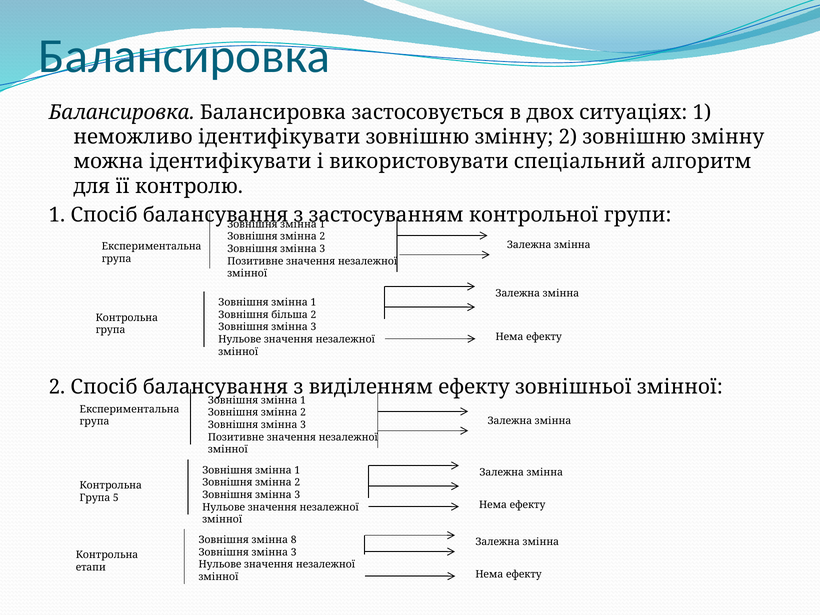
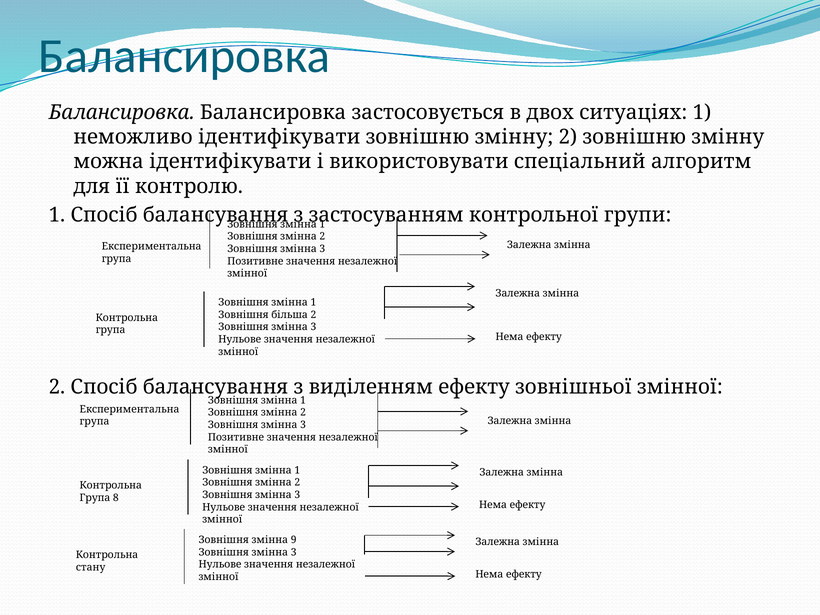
5: 5 -> 8
8: 8 -> 9
етапи: етапи -> стану
